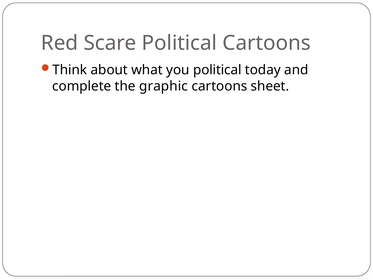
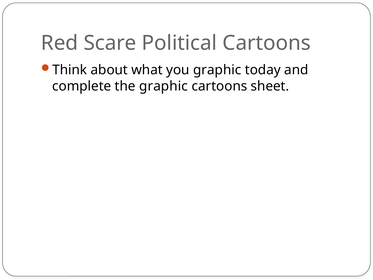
you political: political -> graphic
